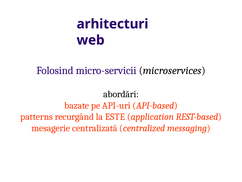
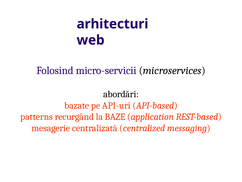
ESTE: ESTE -> BAZE
